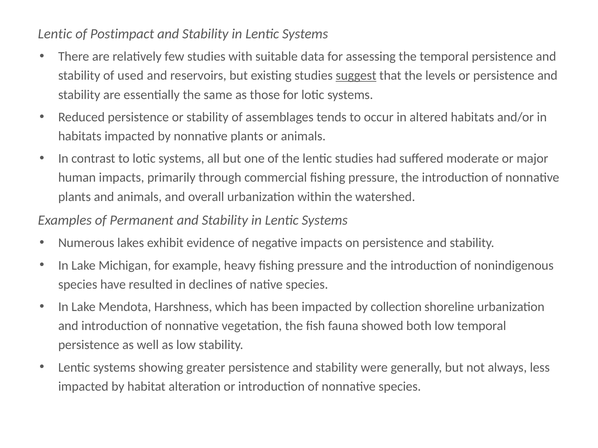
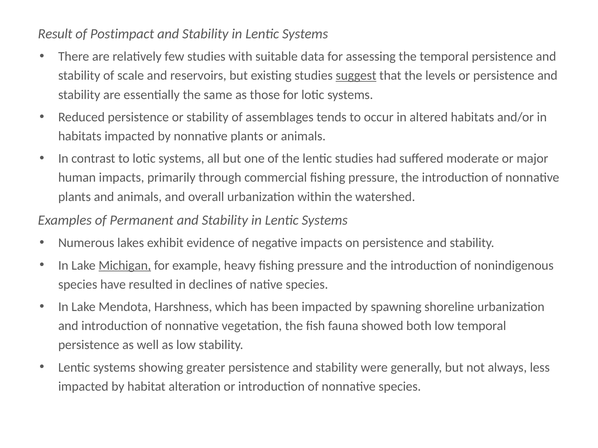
Lentic at (55, 34): Lentic -> Result
used: used -> scale
Michigan underline: none -> present
collection: collection -> spawning
